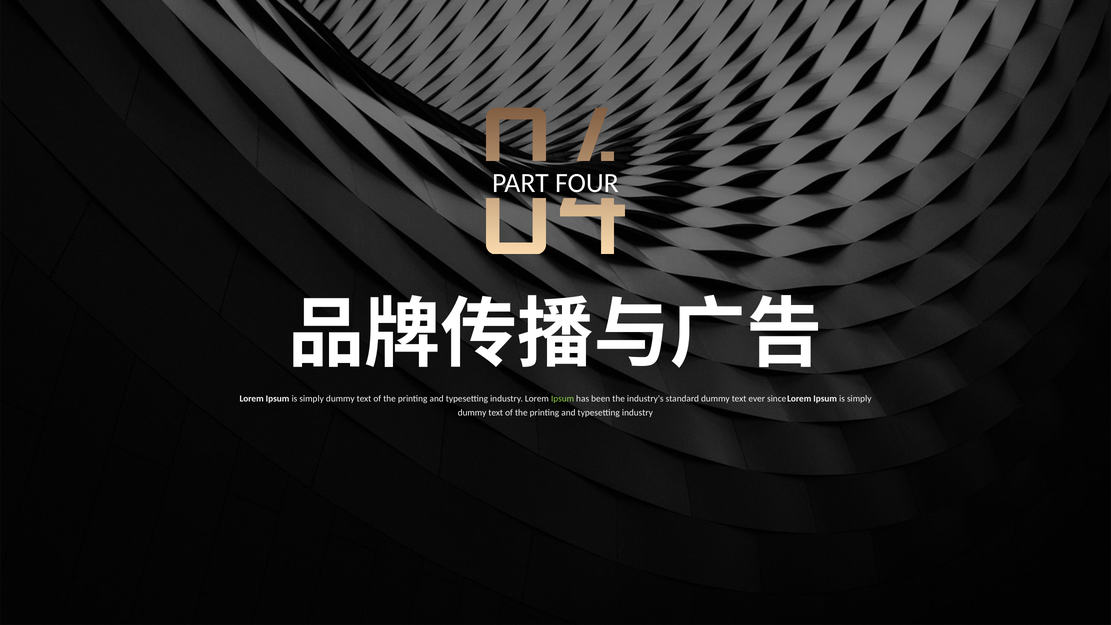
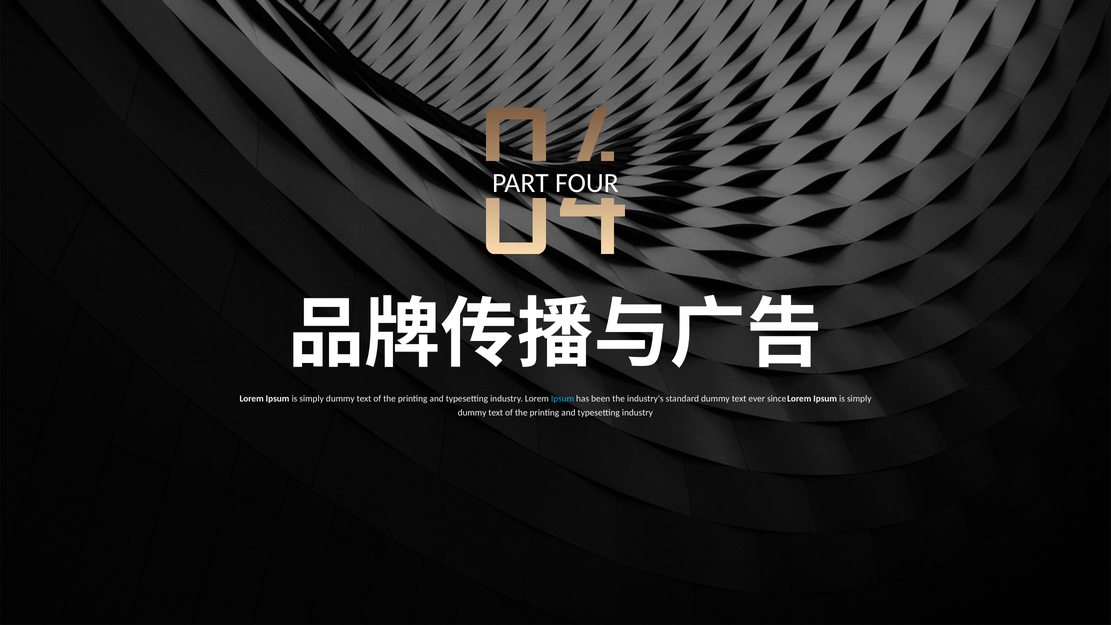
Ipsum at (563, 398) colour: light green -> light blue
